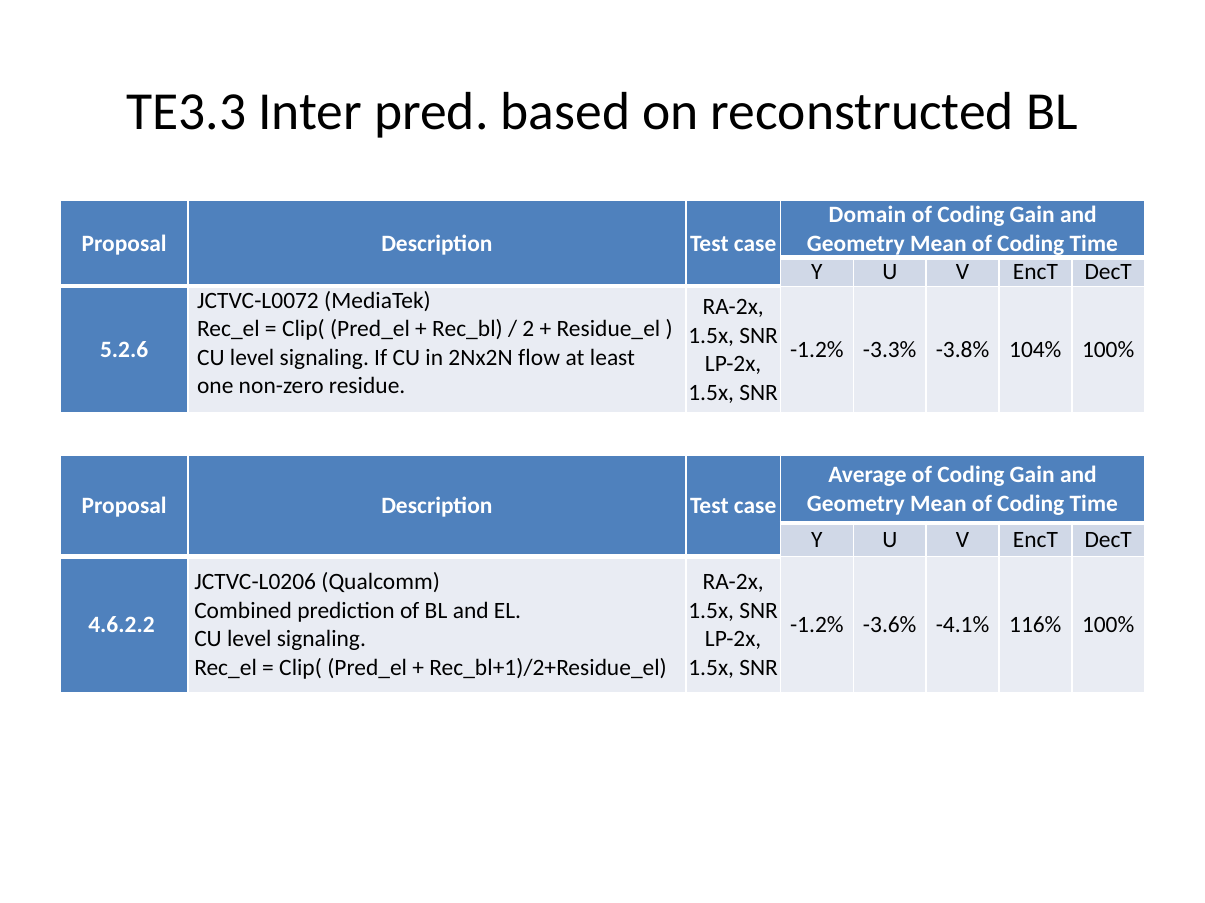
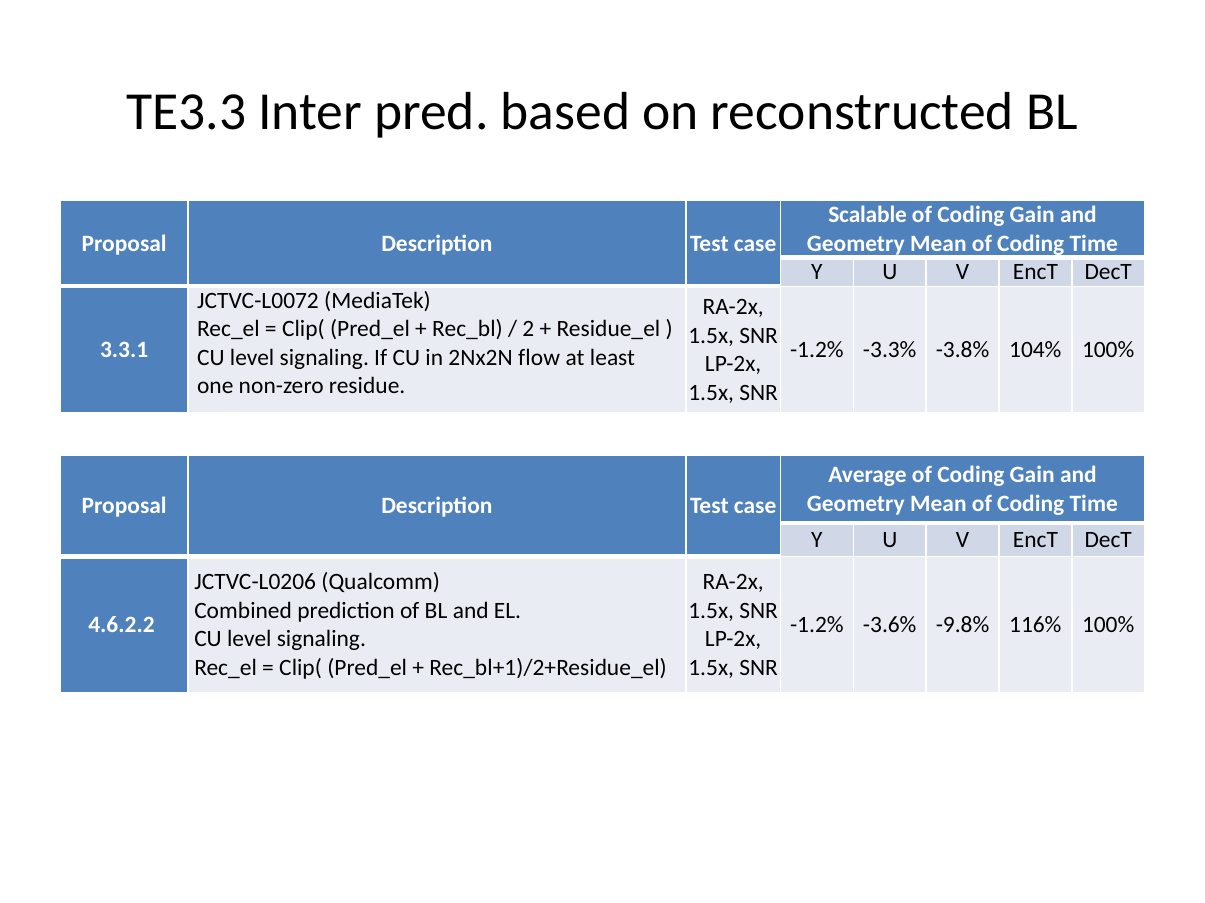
Domain: Domain -> Scalable
5.2.6: 5.2.6 -> 3.3.1
-4.1%: -4.1% -> -9.8%
